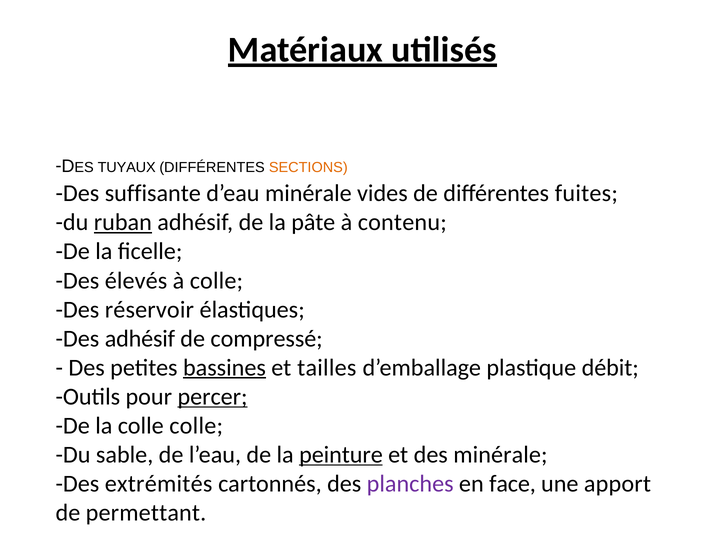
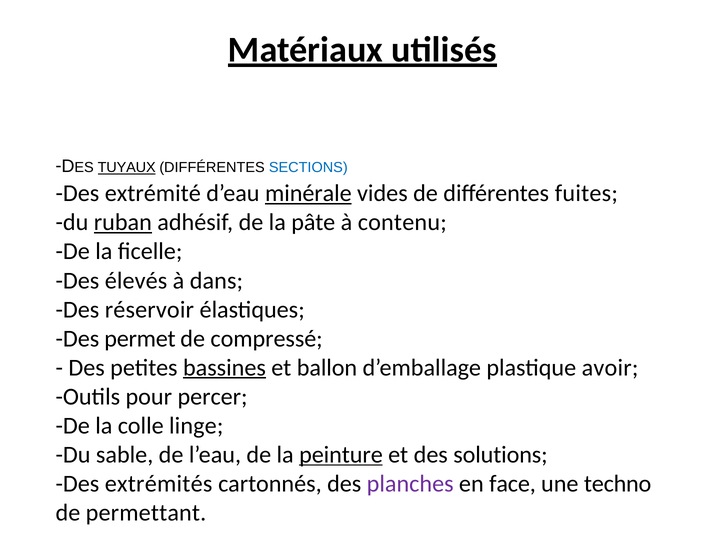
TUYAUX underline: none -> present
SECTIONS colour: orange -> blue
suffisante: suffisante -> extrémité
minérale at (308, 193) underline: none -> present
à colle: colle -> dans
Des adhésif: adhésif -> permet
tailles: tailles -> ballon
débit: débit -> avoir
percer underline: present -> none
colle colle: colle -> linge
des minérale: minérale -> solutions
apport: apport -> techno
